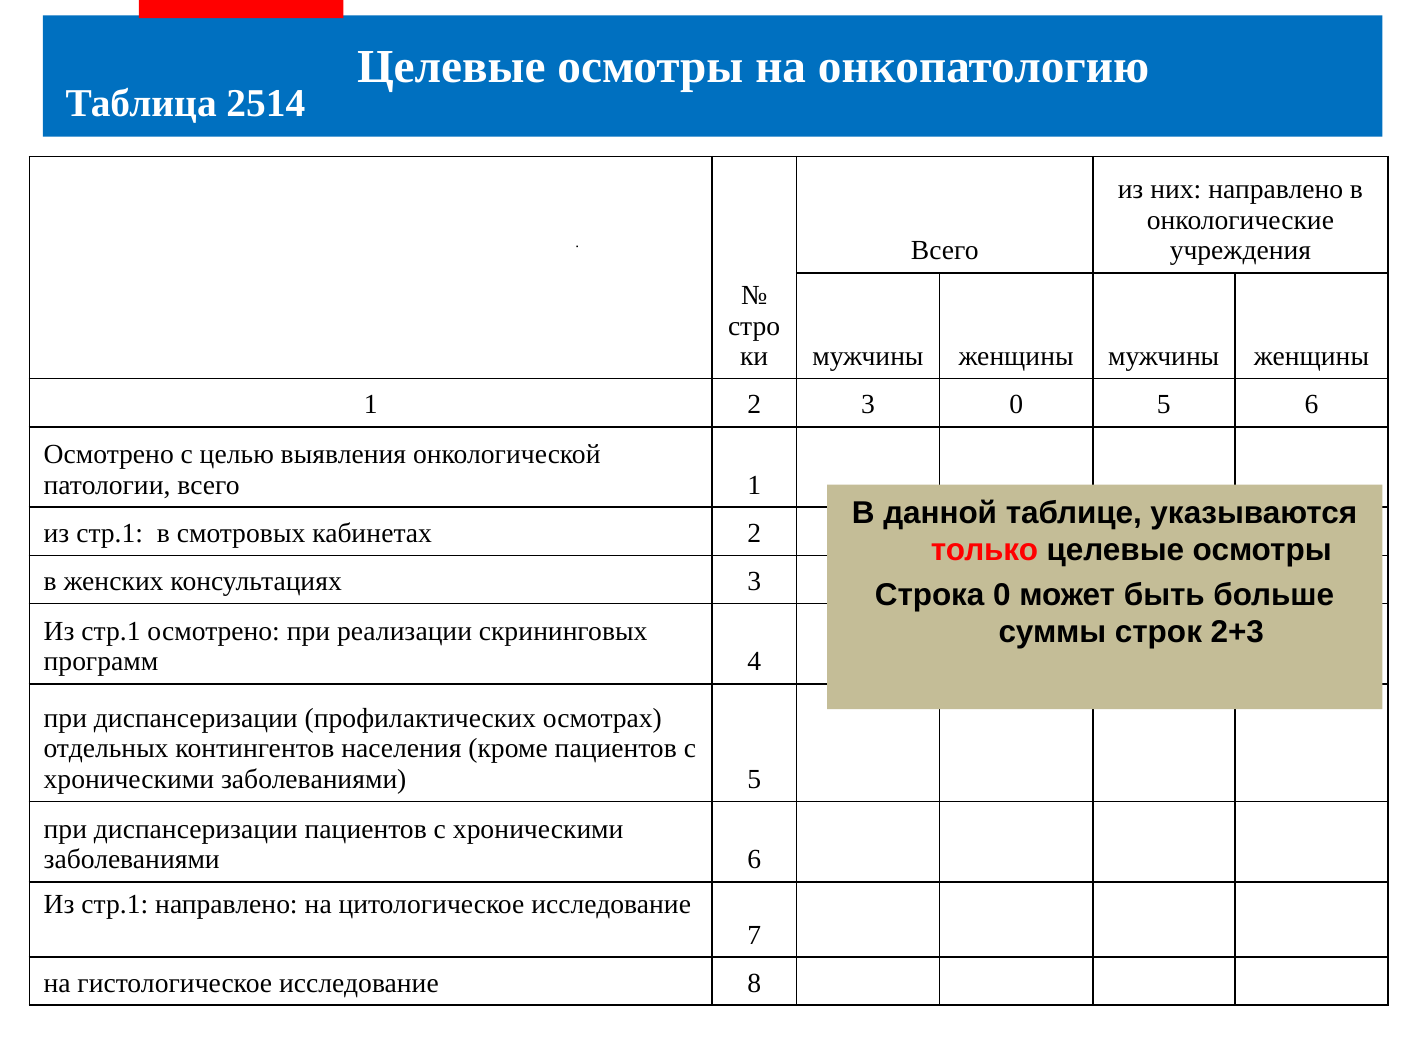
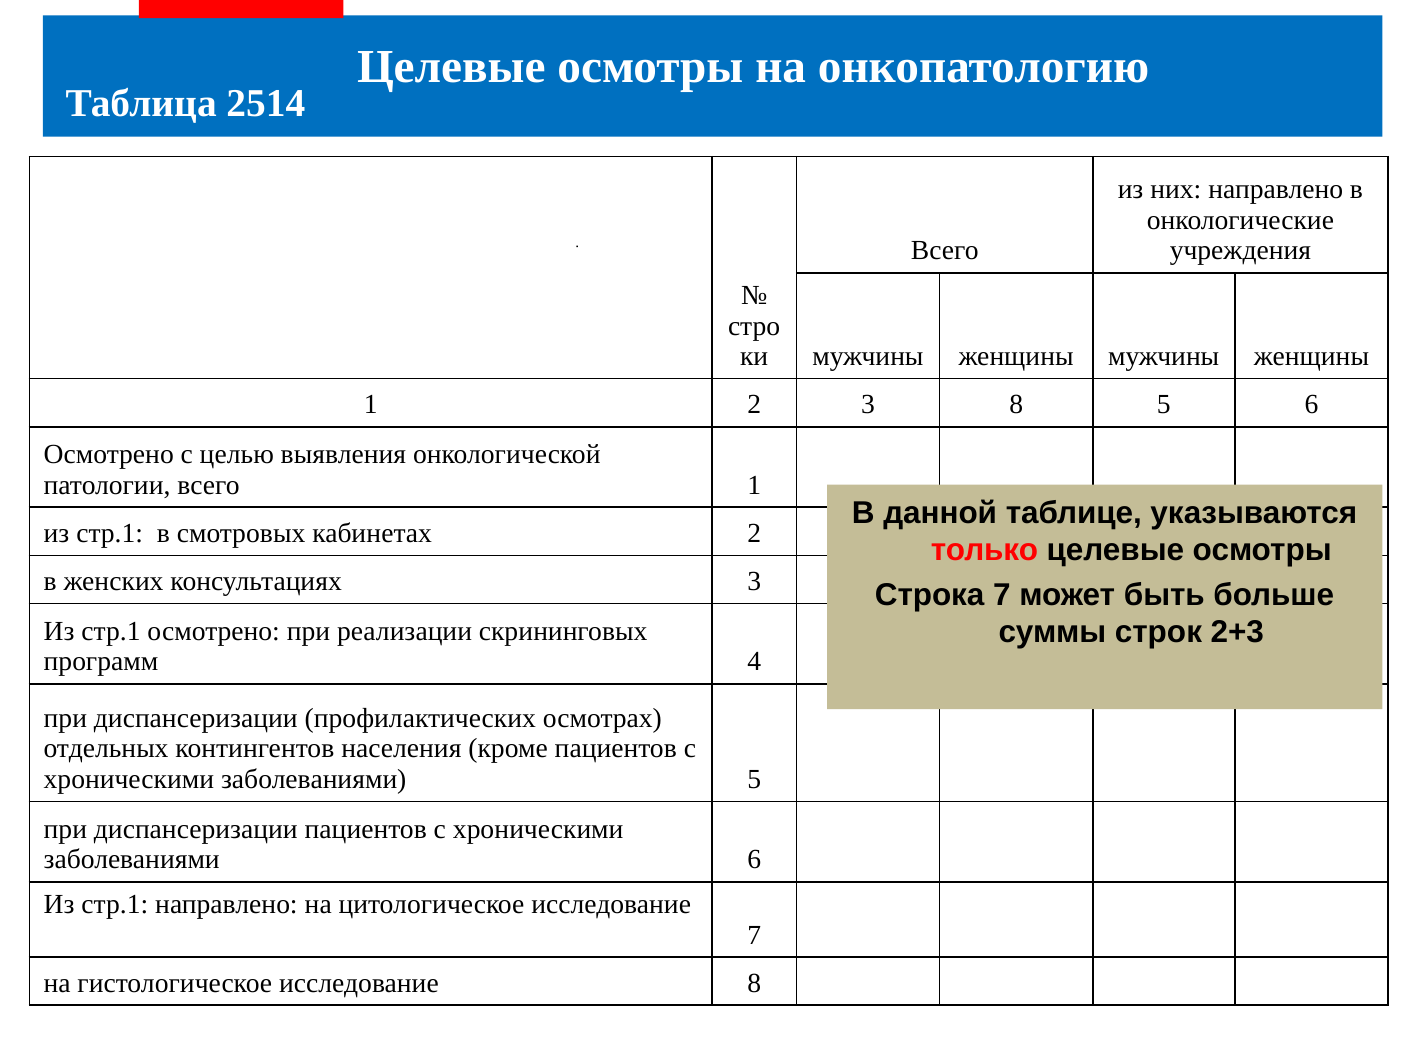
3 0: 0 -> 8
Строка 0: 0 -> 7
